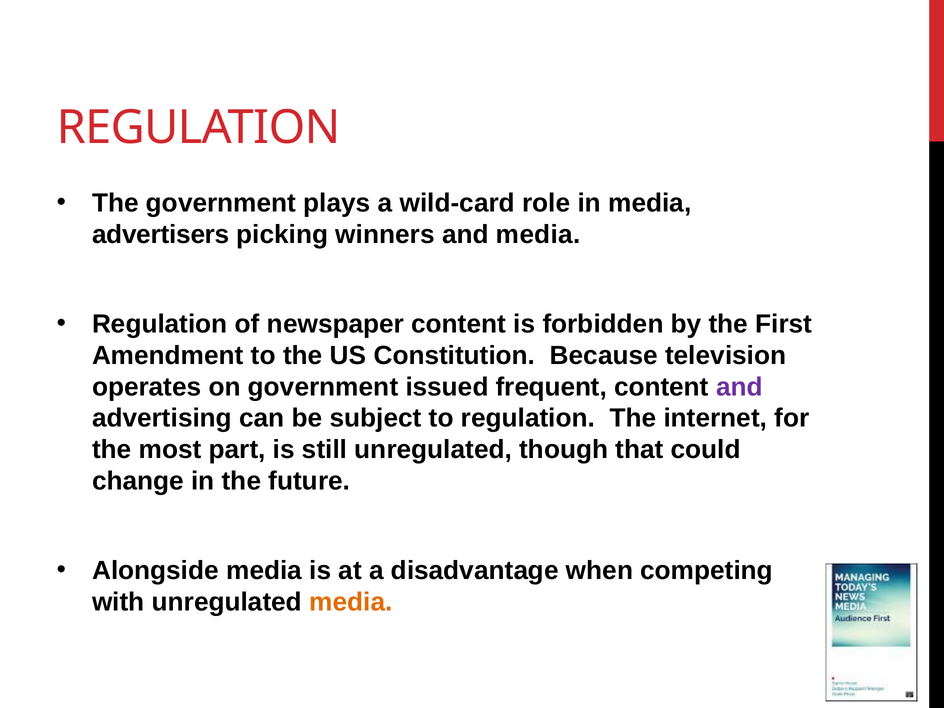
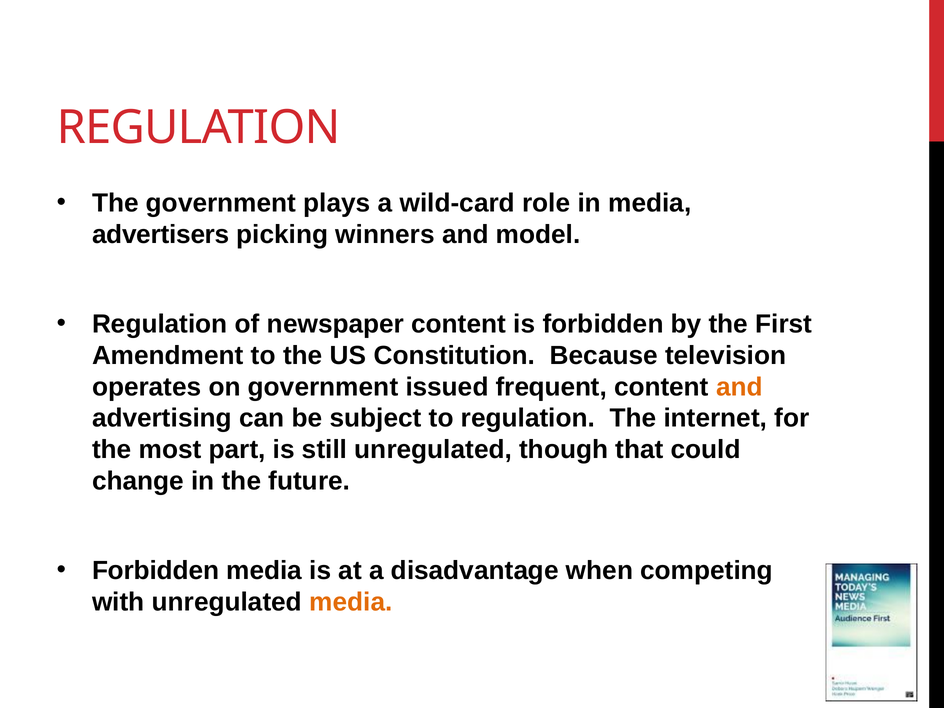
and media: media -> model
and at (739, 387) colour: purple -> orange
Alongside at (155, 570): Alongside -> Forbidden
